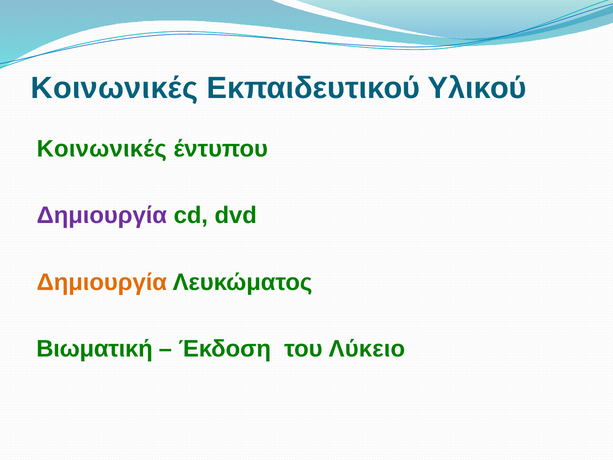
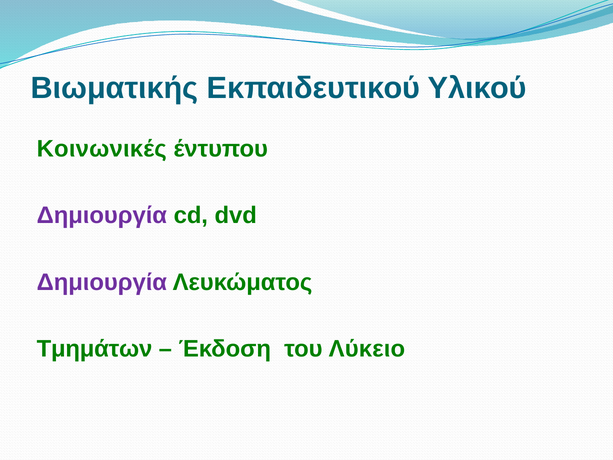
Κοινωνικές at (114, 88): Κοινωνικές -> Βιωματικής
Δημιουργία at (102, 282) colour: orange -> purple
Βιωματική: Βιωματική -> Τμημάτων
